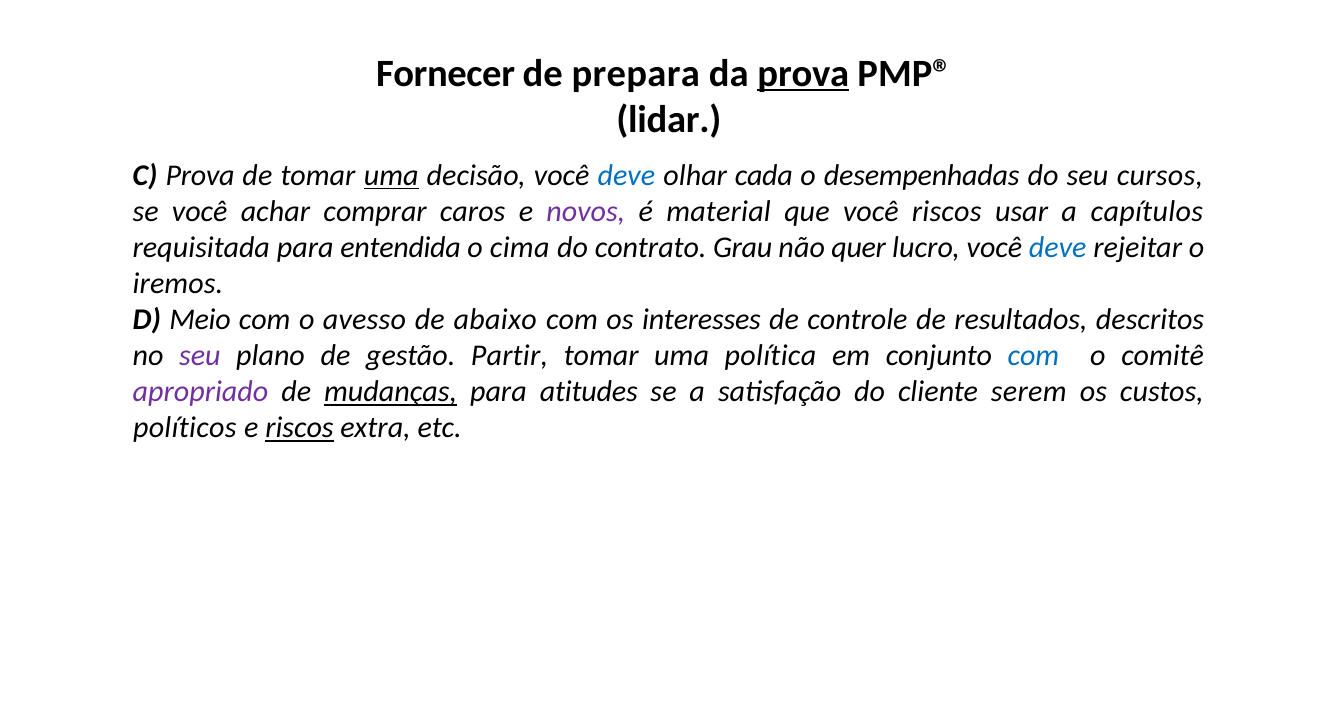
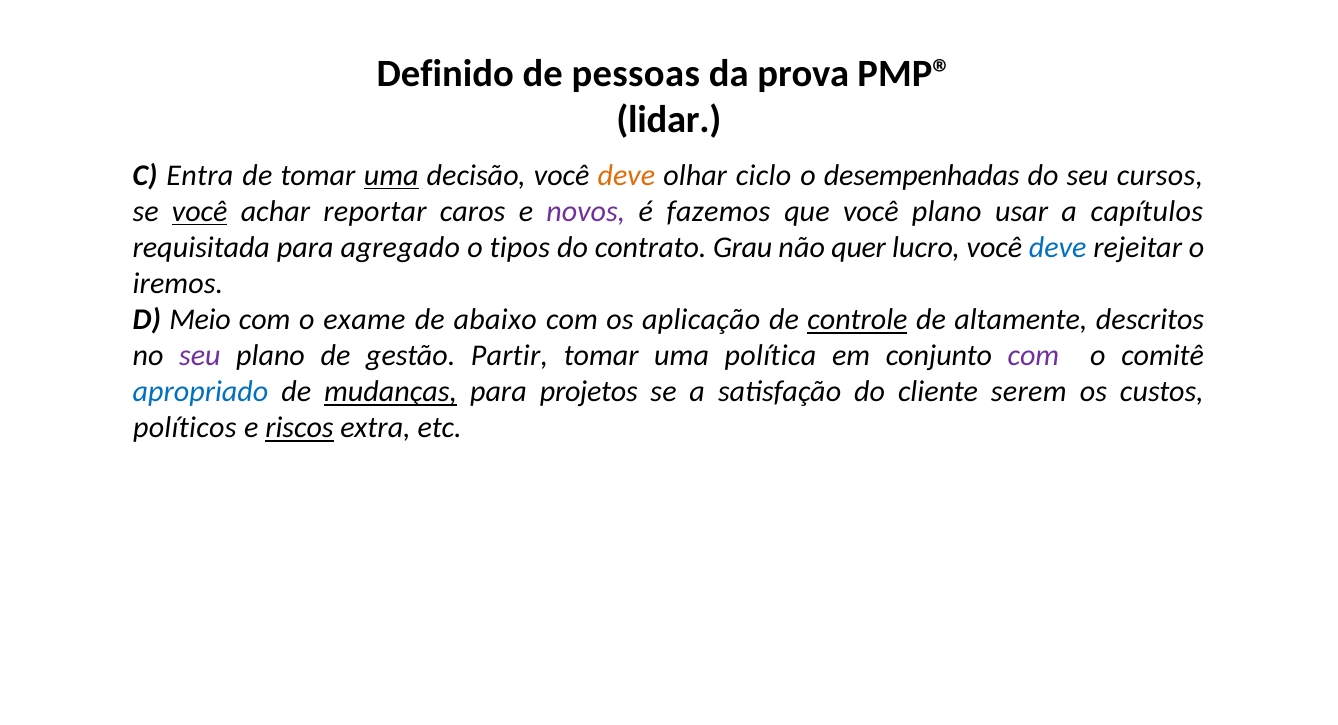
Fornecer: Fornecer -> Definido
prepara: prepara -> pessoas
prova at (803, 74) underline: present -> none
C Prova: Prova -> Entra
deve at (626, 176) colour: blue -> orange
cada: cada -> ciclo
você at (200, 212) underline: none -> present
comprar: comprar -> reportar
material: material -> fazemos
você riscos: riscos -> plano
entendida: entendida -> agregado
cima: cima -> tipos
avesso: avesso -> exame
interesses: interesses -> aplicação
controle underline: none -> present
resultados: resultados -> altamente
com at (1033, 356) colour: blue -> purple
apropriado colour: purple -> blue
atitudes: atitudes -> projetos
